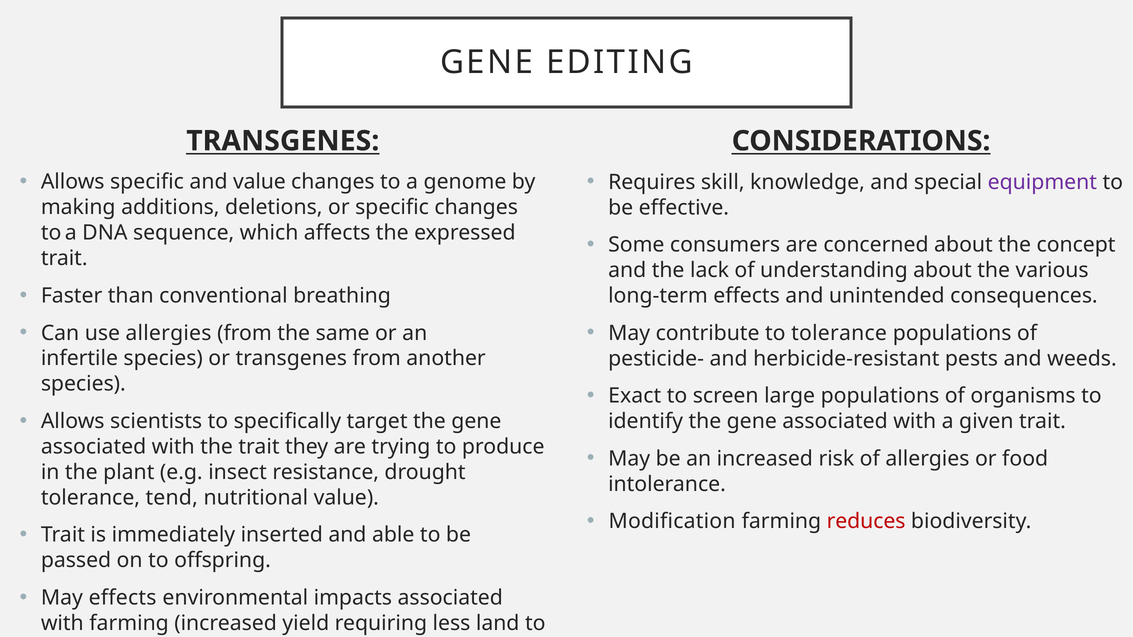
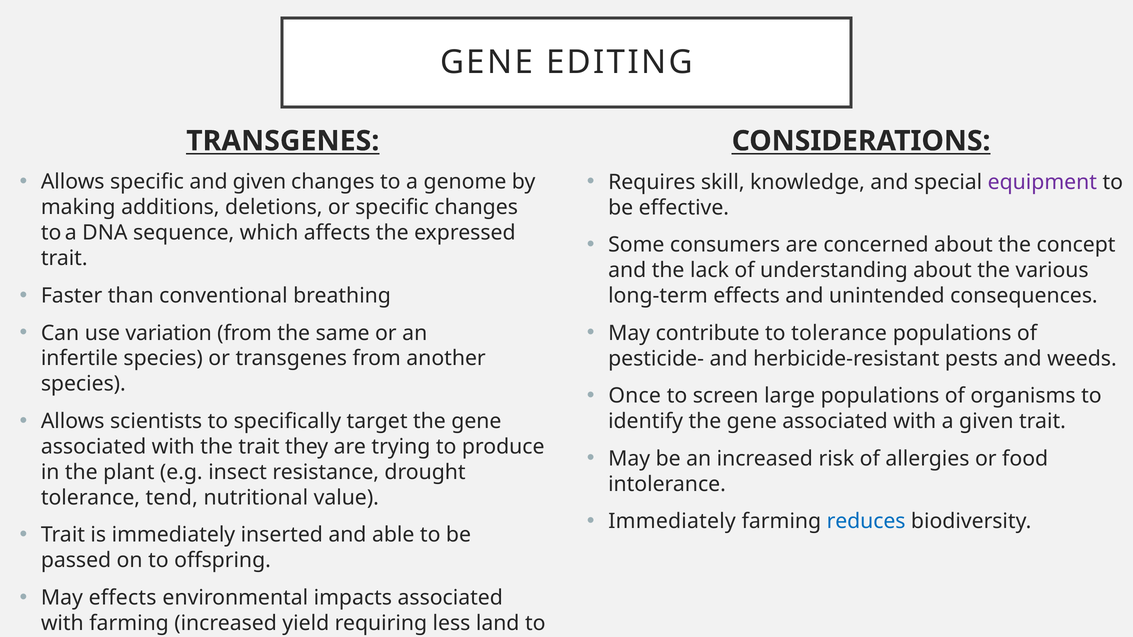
and value: value -> given
use allergies: allergies -> variation
Exact: Exact -> Once
Modification at (672, 522): Modification -> Immediately
reduces colour: red -> blue
